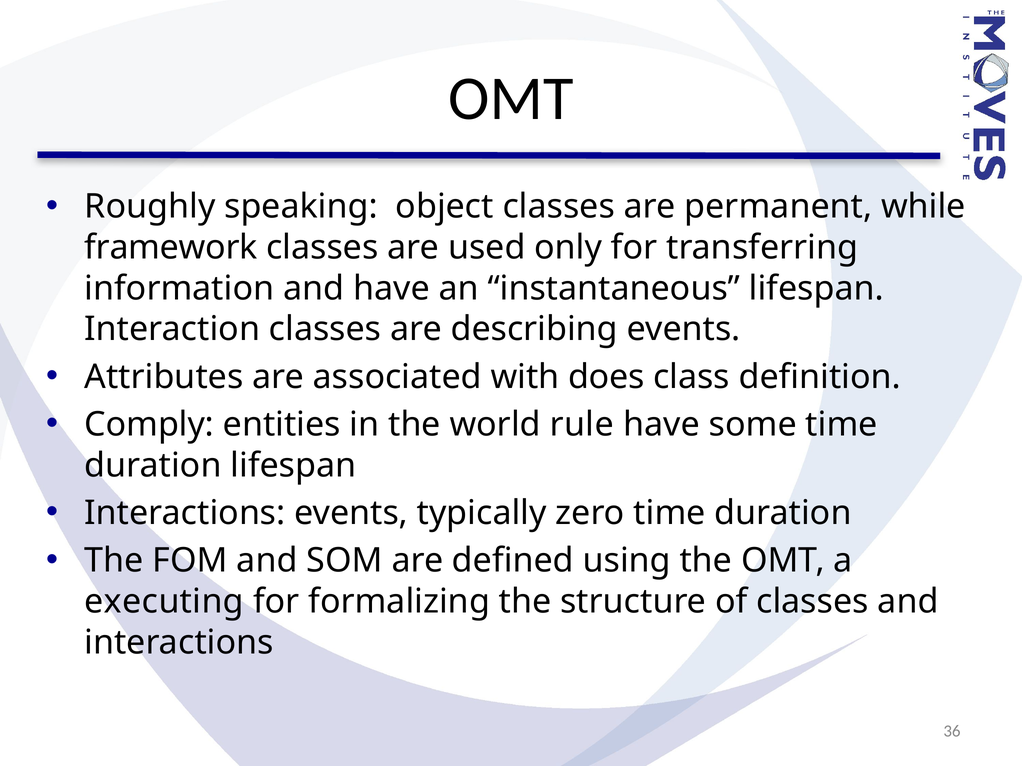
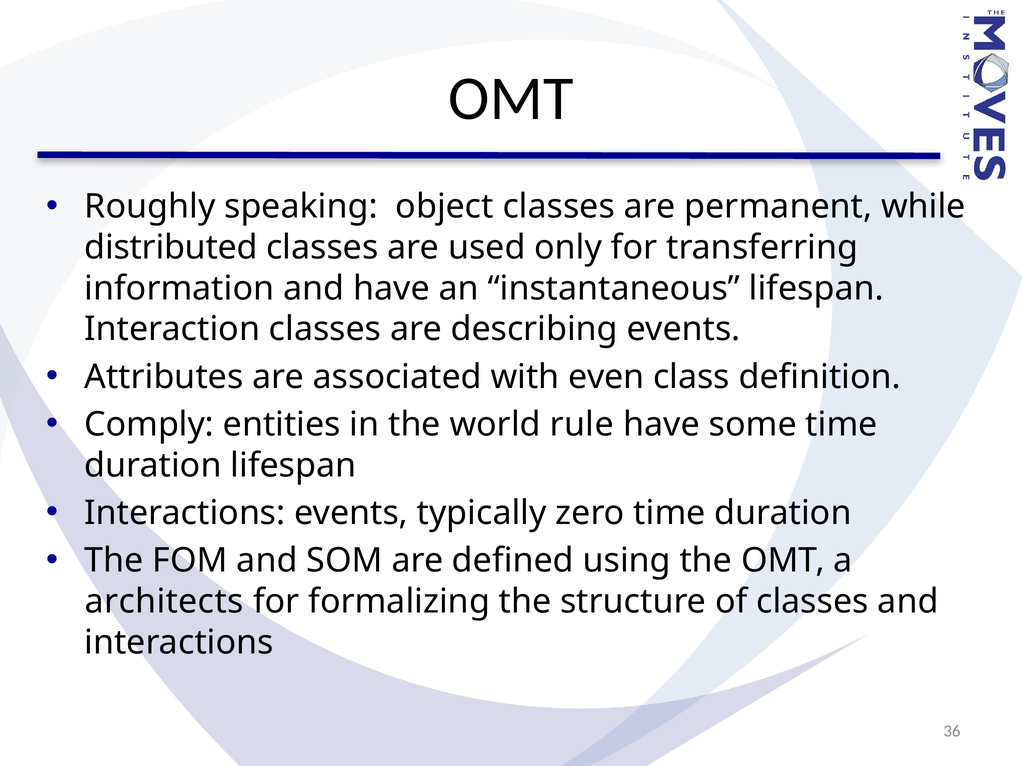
framework: framework -> distributed
does: does -> even
executing: executing -> architects
